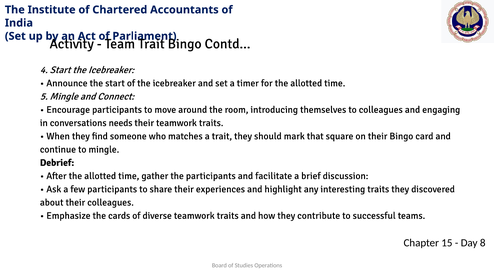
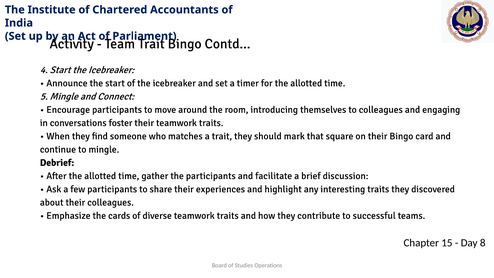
needs: needs -> foster
